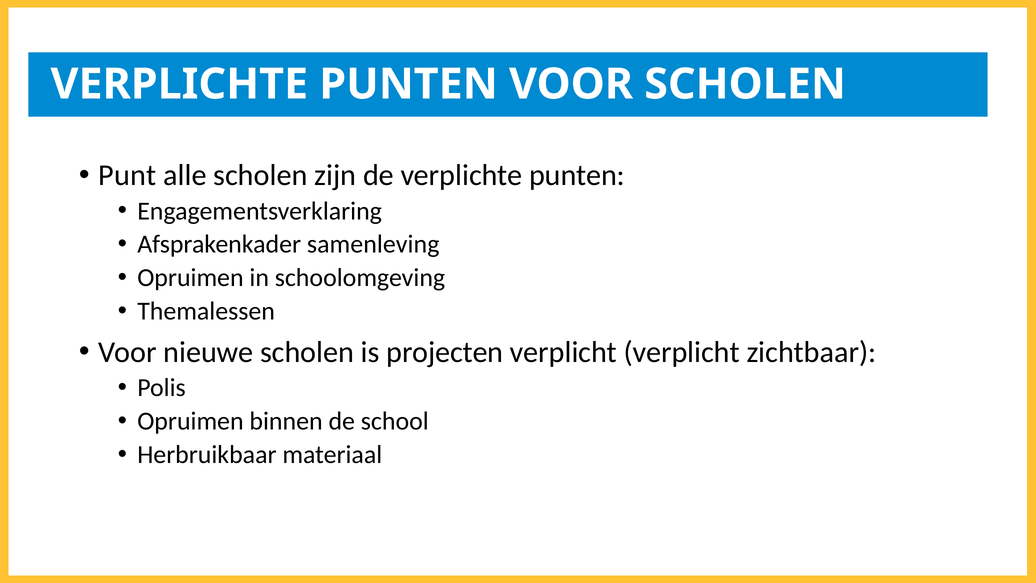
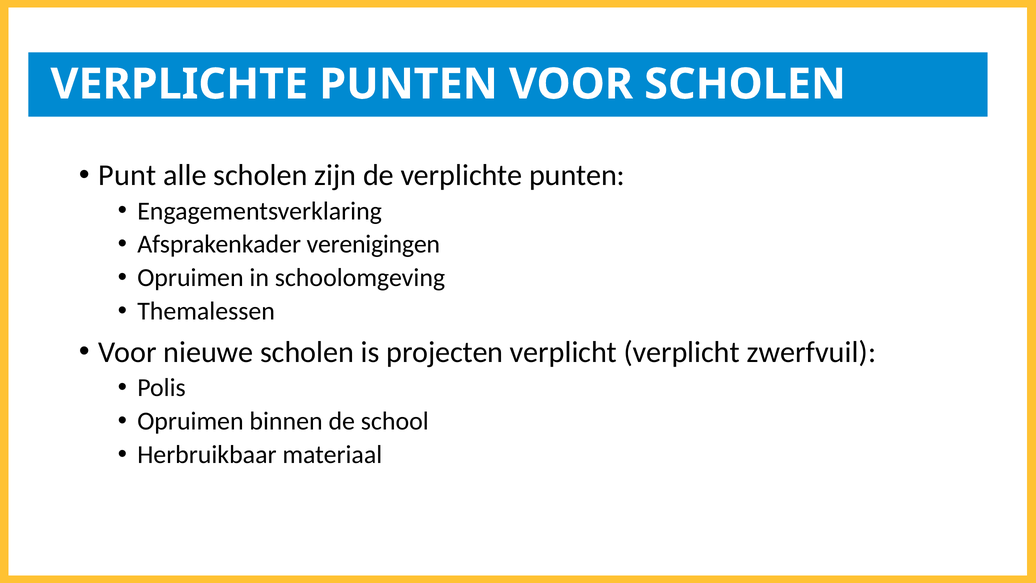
samenleving: samenleving -> verenigingen
zichtbaar: zichtbaar -> zwerfvuil
